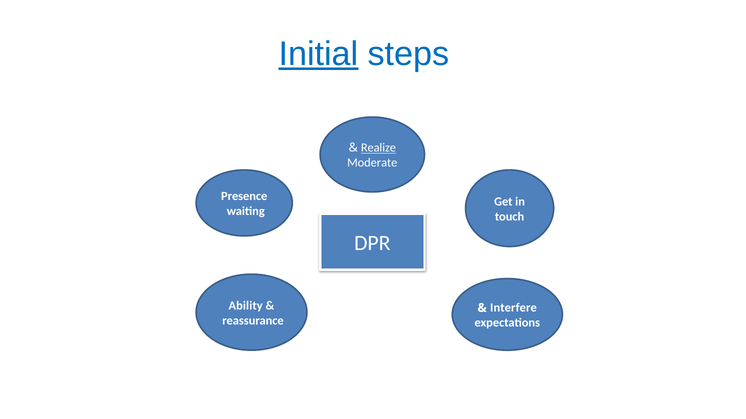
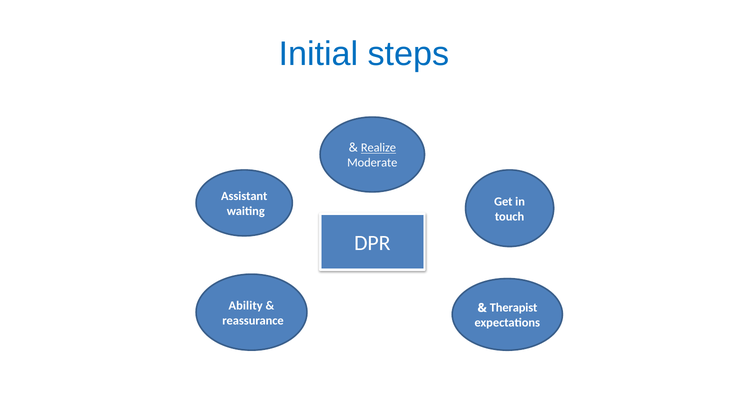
Initial underline: present -> none
Presence: Presence -> Assistant
Interfere: Interfere -> Therapist
